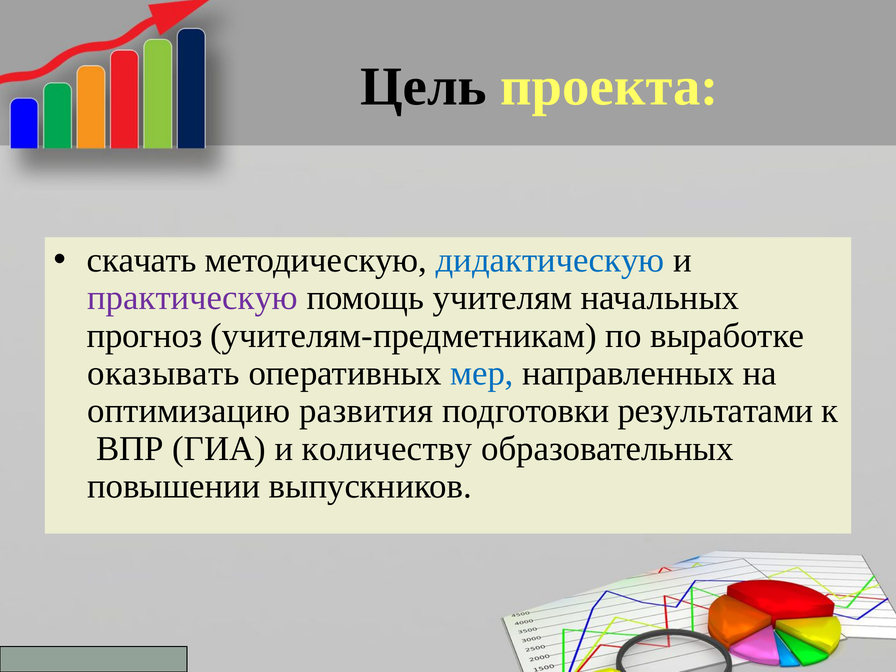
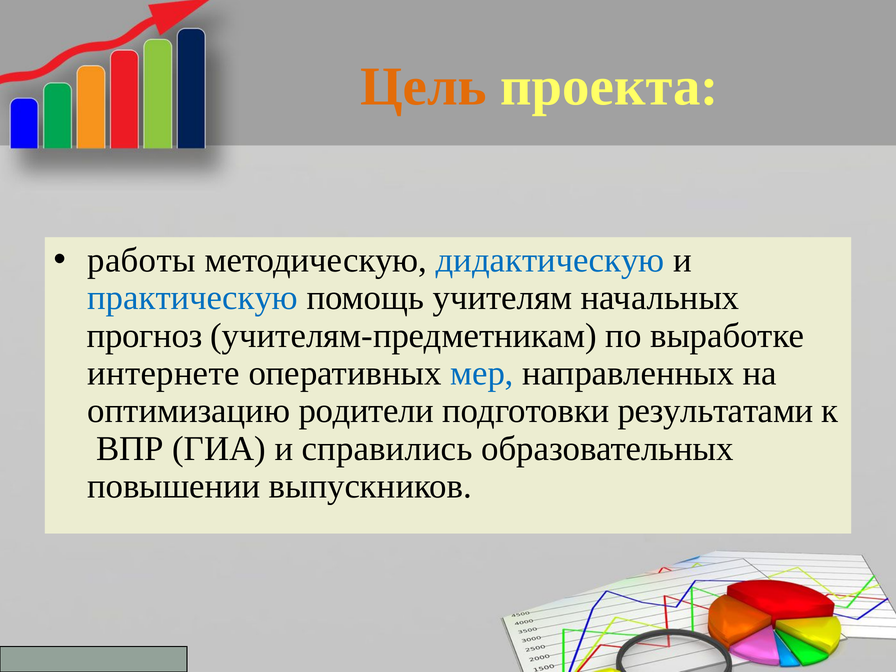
Цель colour: black -> orange
скачать: скачать -> работы
практическую colour: purple -> blue
оказывать: оказывать -> интернете
развития: развития -> родители
количеству: количеству -> справились
